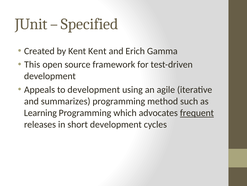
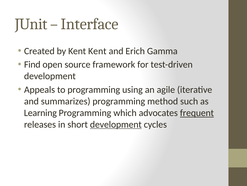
Specified: Specified -> Interface
This: This -> Find
to development: development -> programming
development at (116, 124) underline: none -> present
